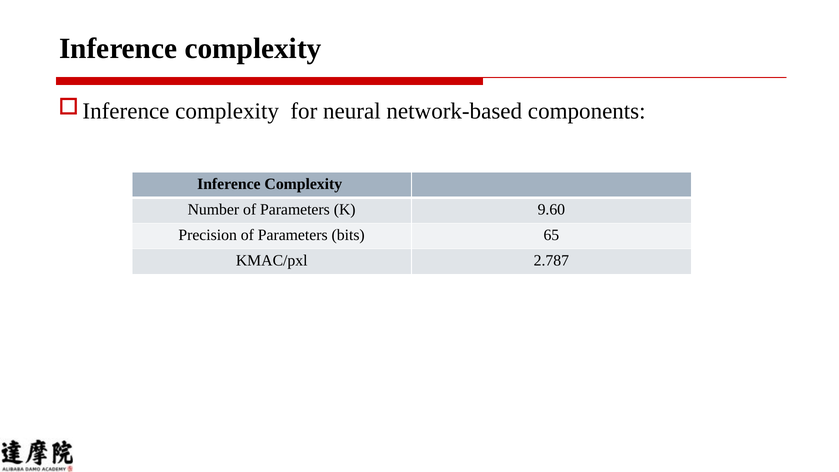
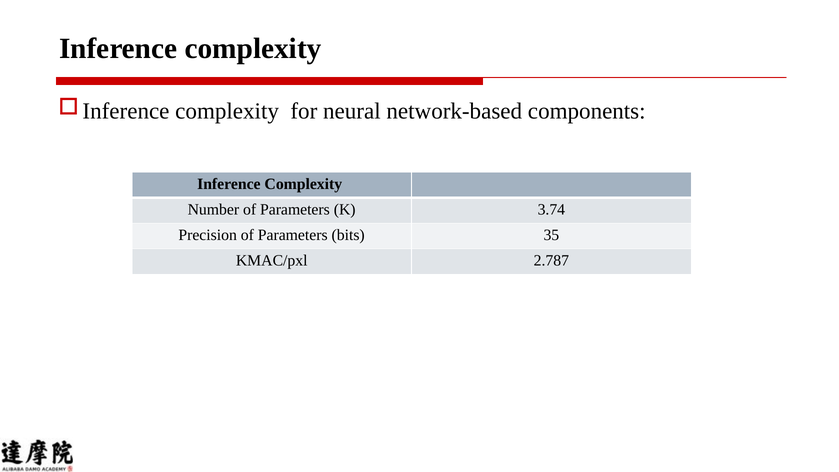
9.60: 9.60 -> 3.74
65: 65 -> 35
